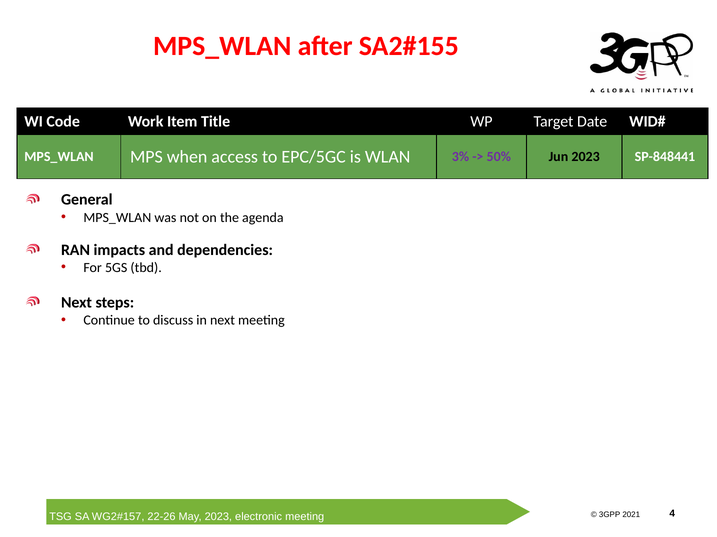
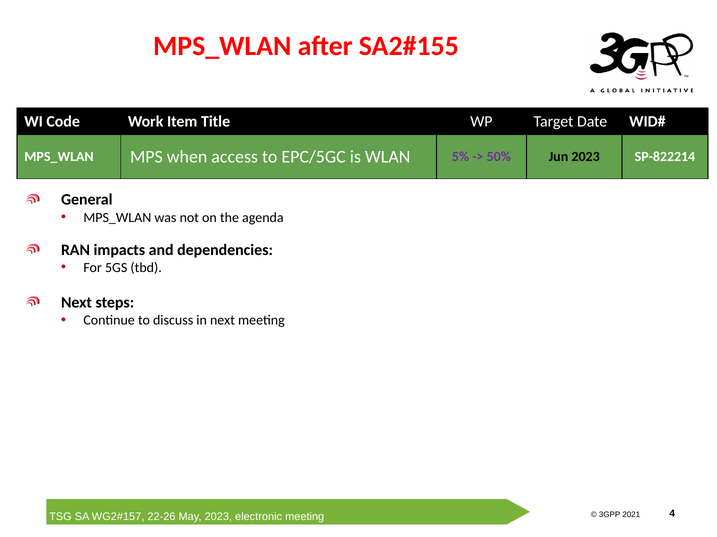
3%: 3% -> 5%
SP-848441: SP-848441 -> SP-822214
